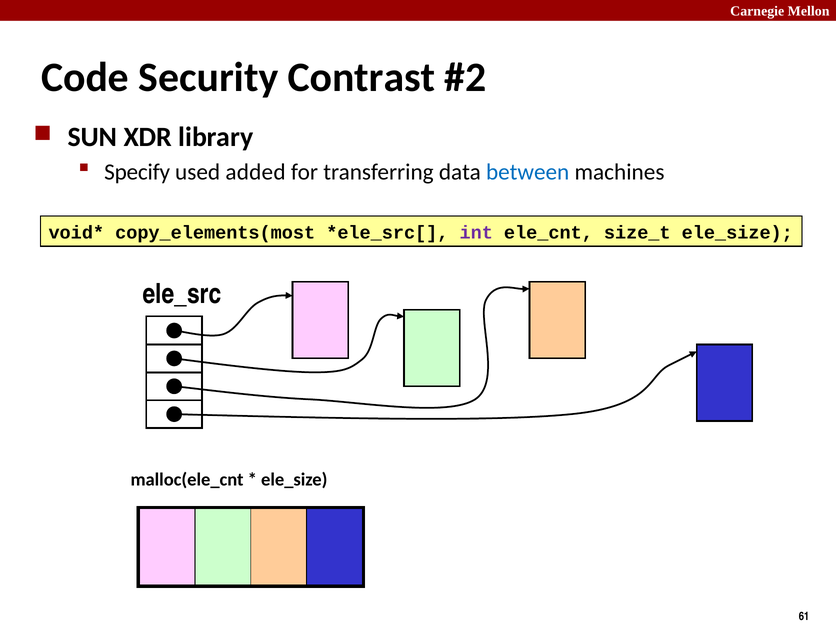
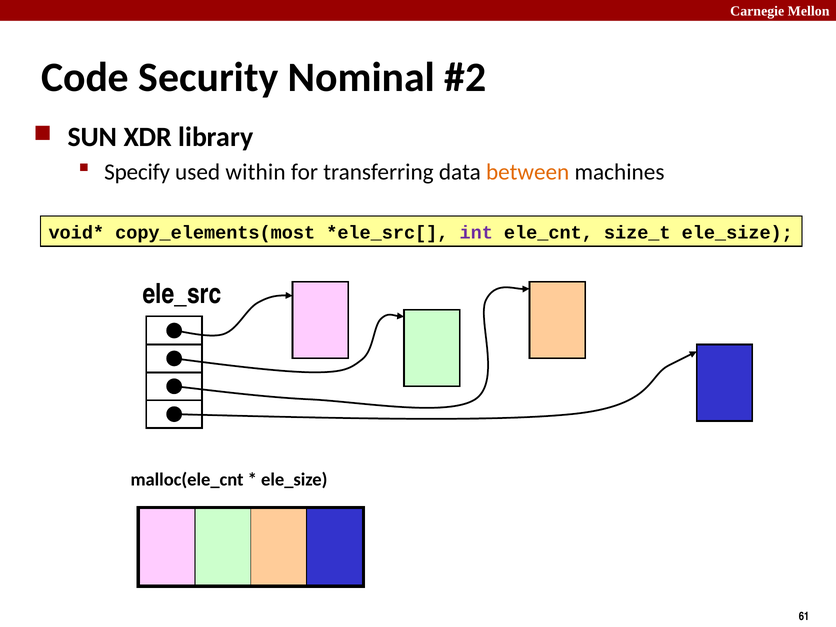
Contrast: Contrast -> Nominal
added: added -> within
between colour: blue -> orange
